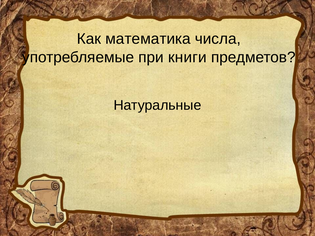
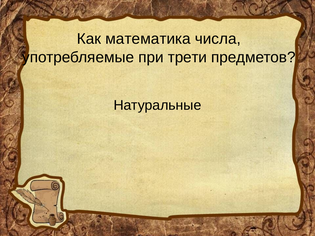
книги: книги -> трети
